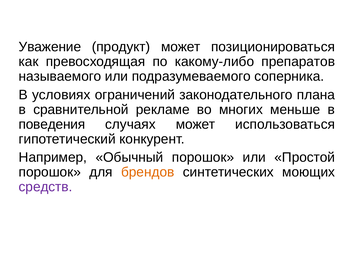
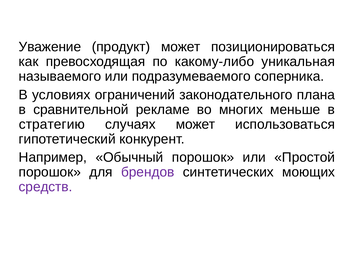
препаратов: препаратов -> уникальная
поведения: поведения -> стратегию
брендов colour: orange -> purple
